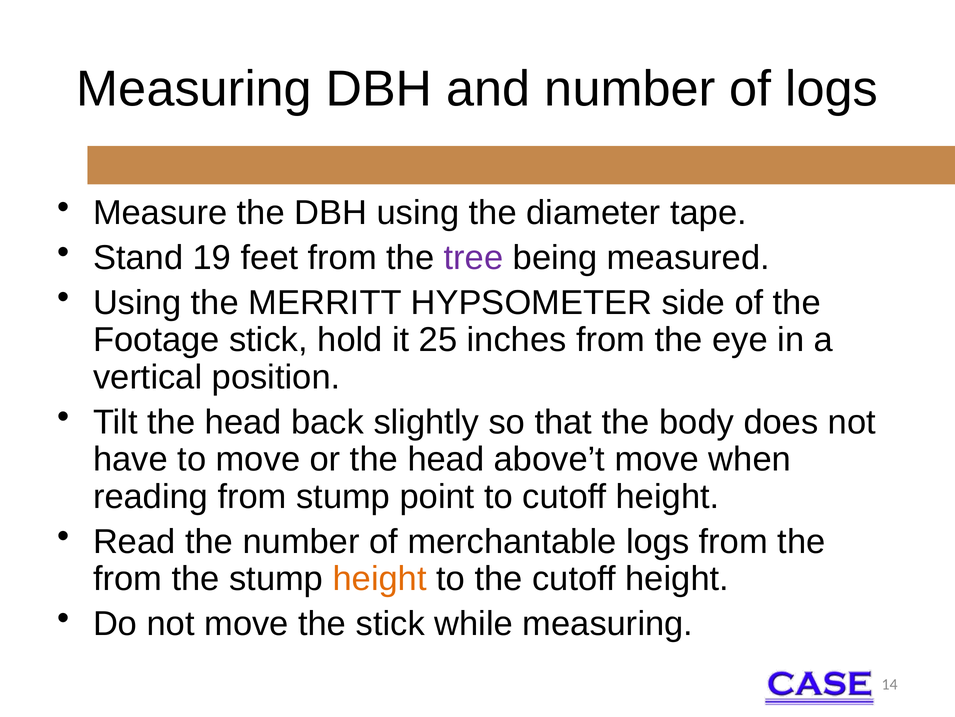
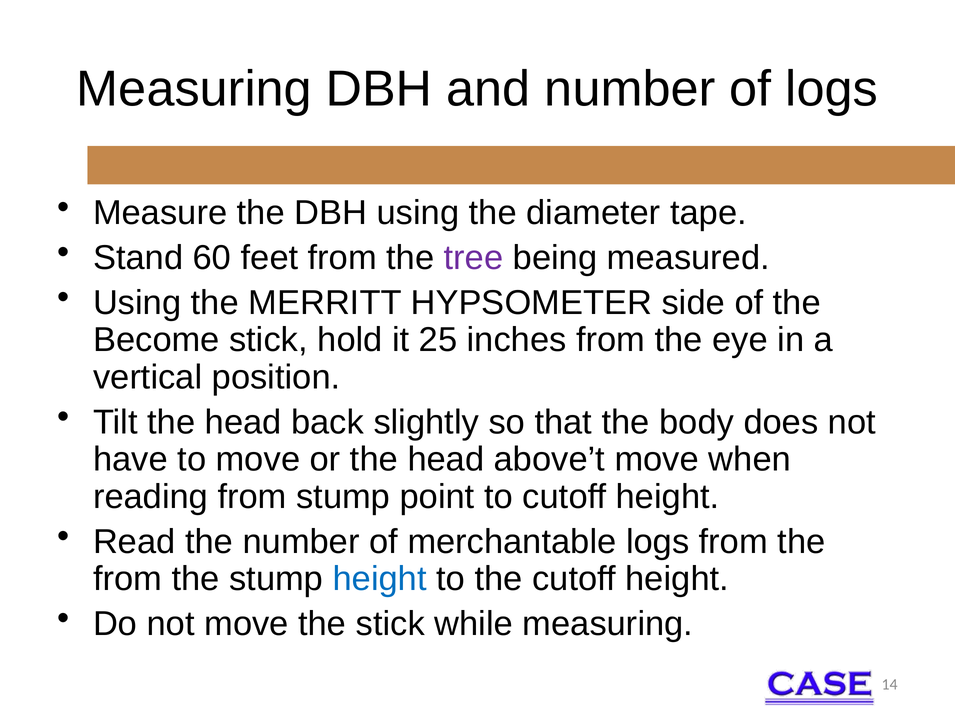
19: 19 -> 60
Footage: Footage -> Become
height at (380, 578) colour: orange -> blue
